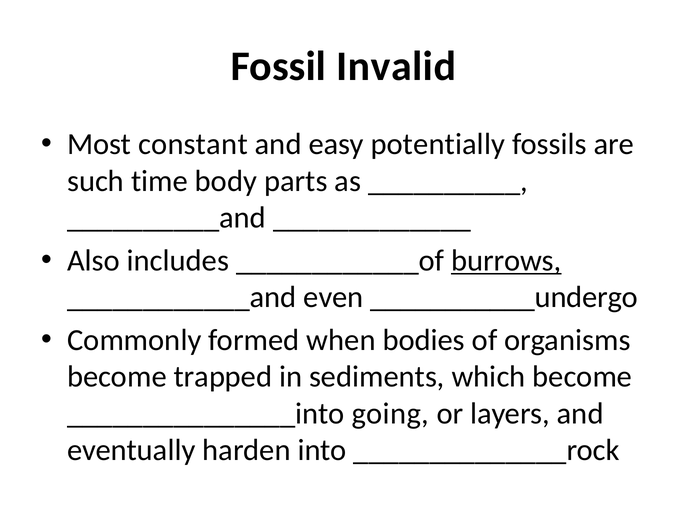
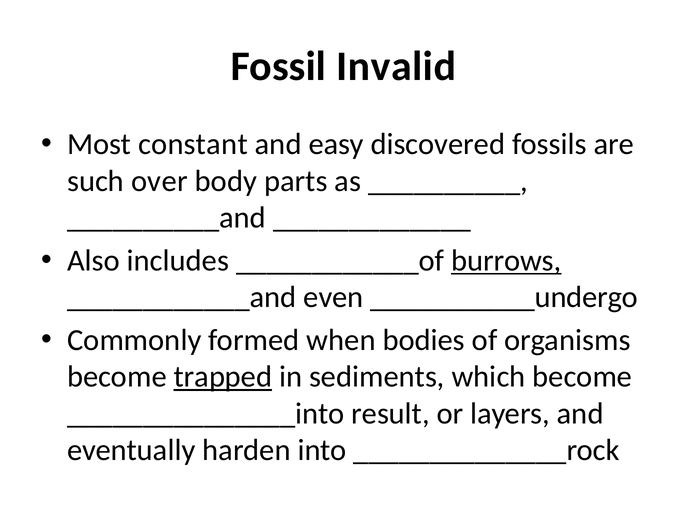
potentially: potentially -> discovered
time: time -> over
trapped underline: none -> present
going: going -> result
